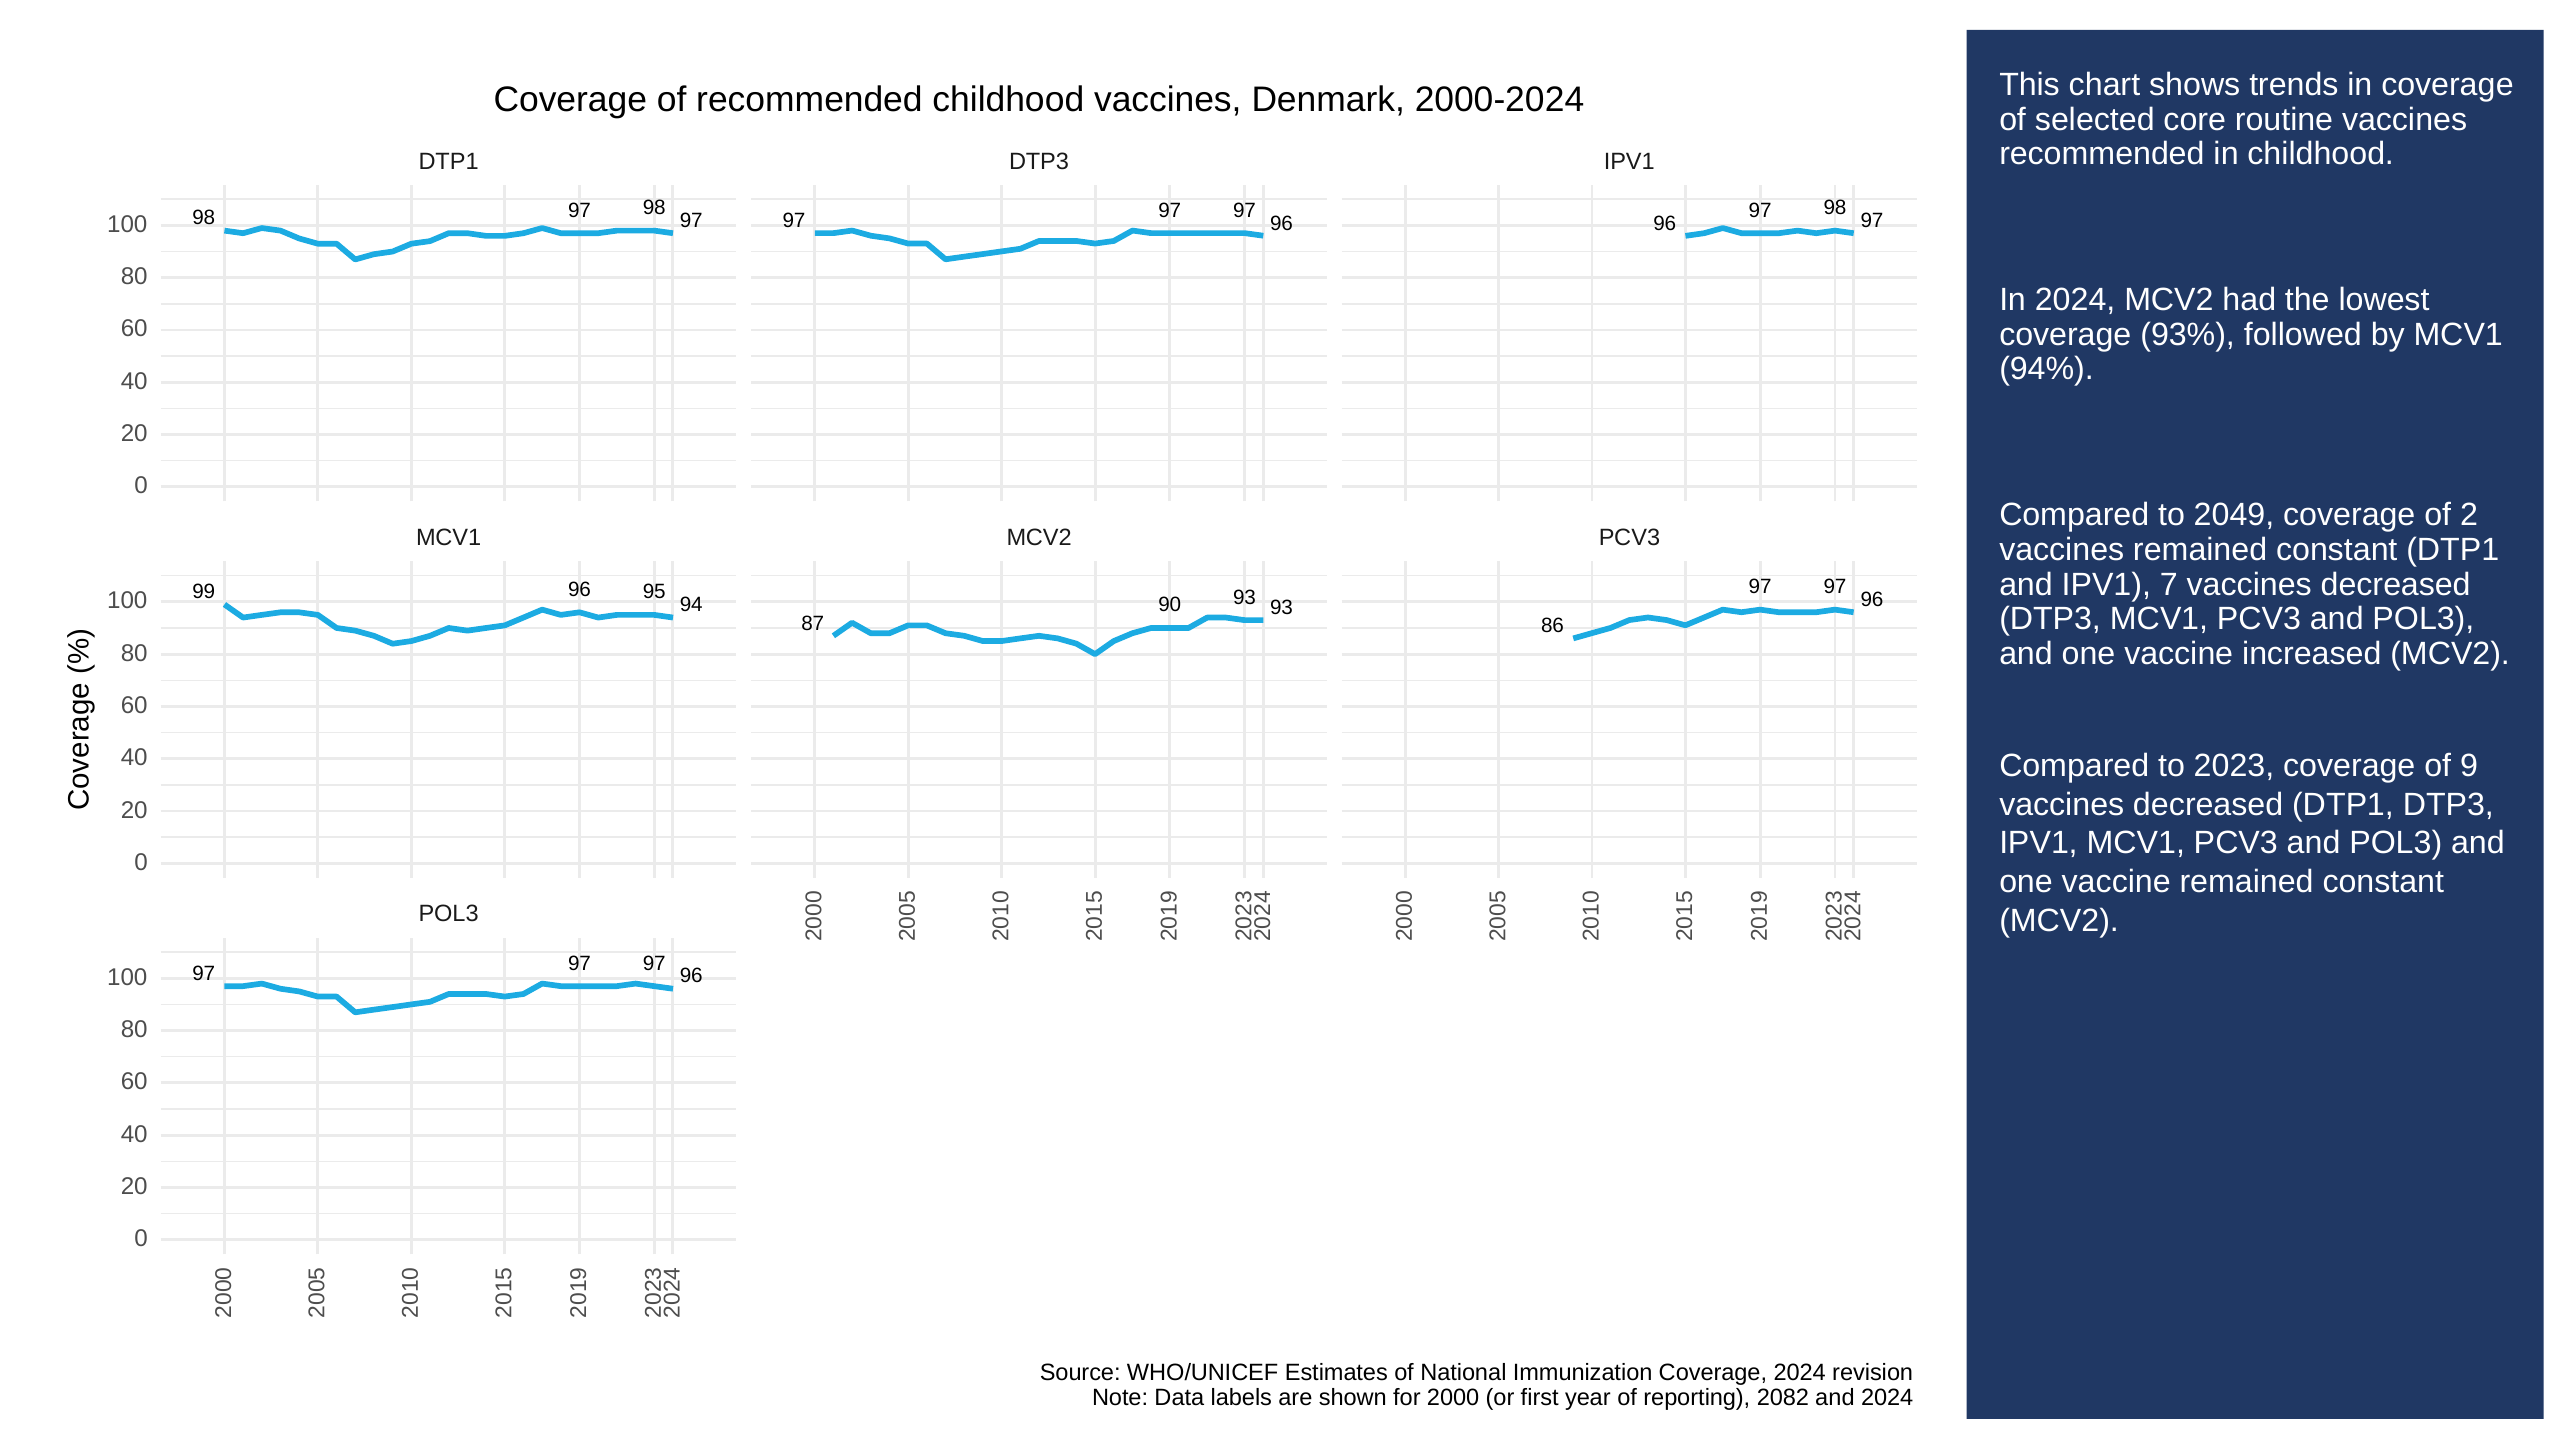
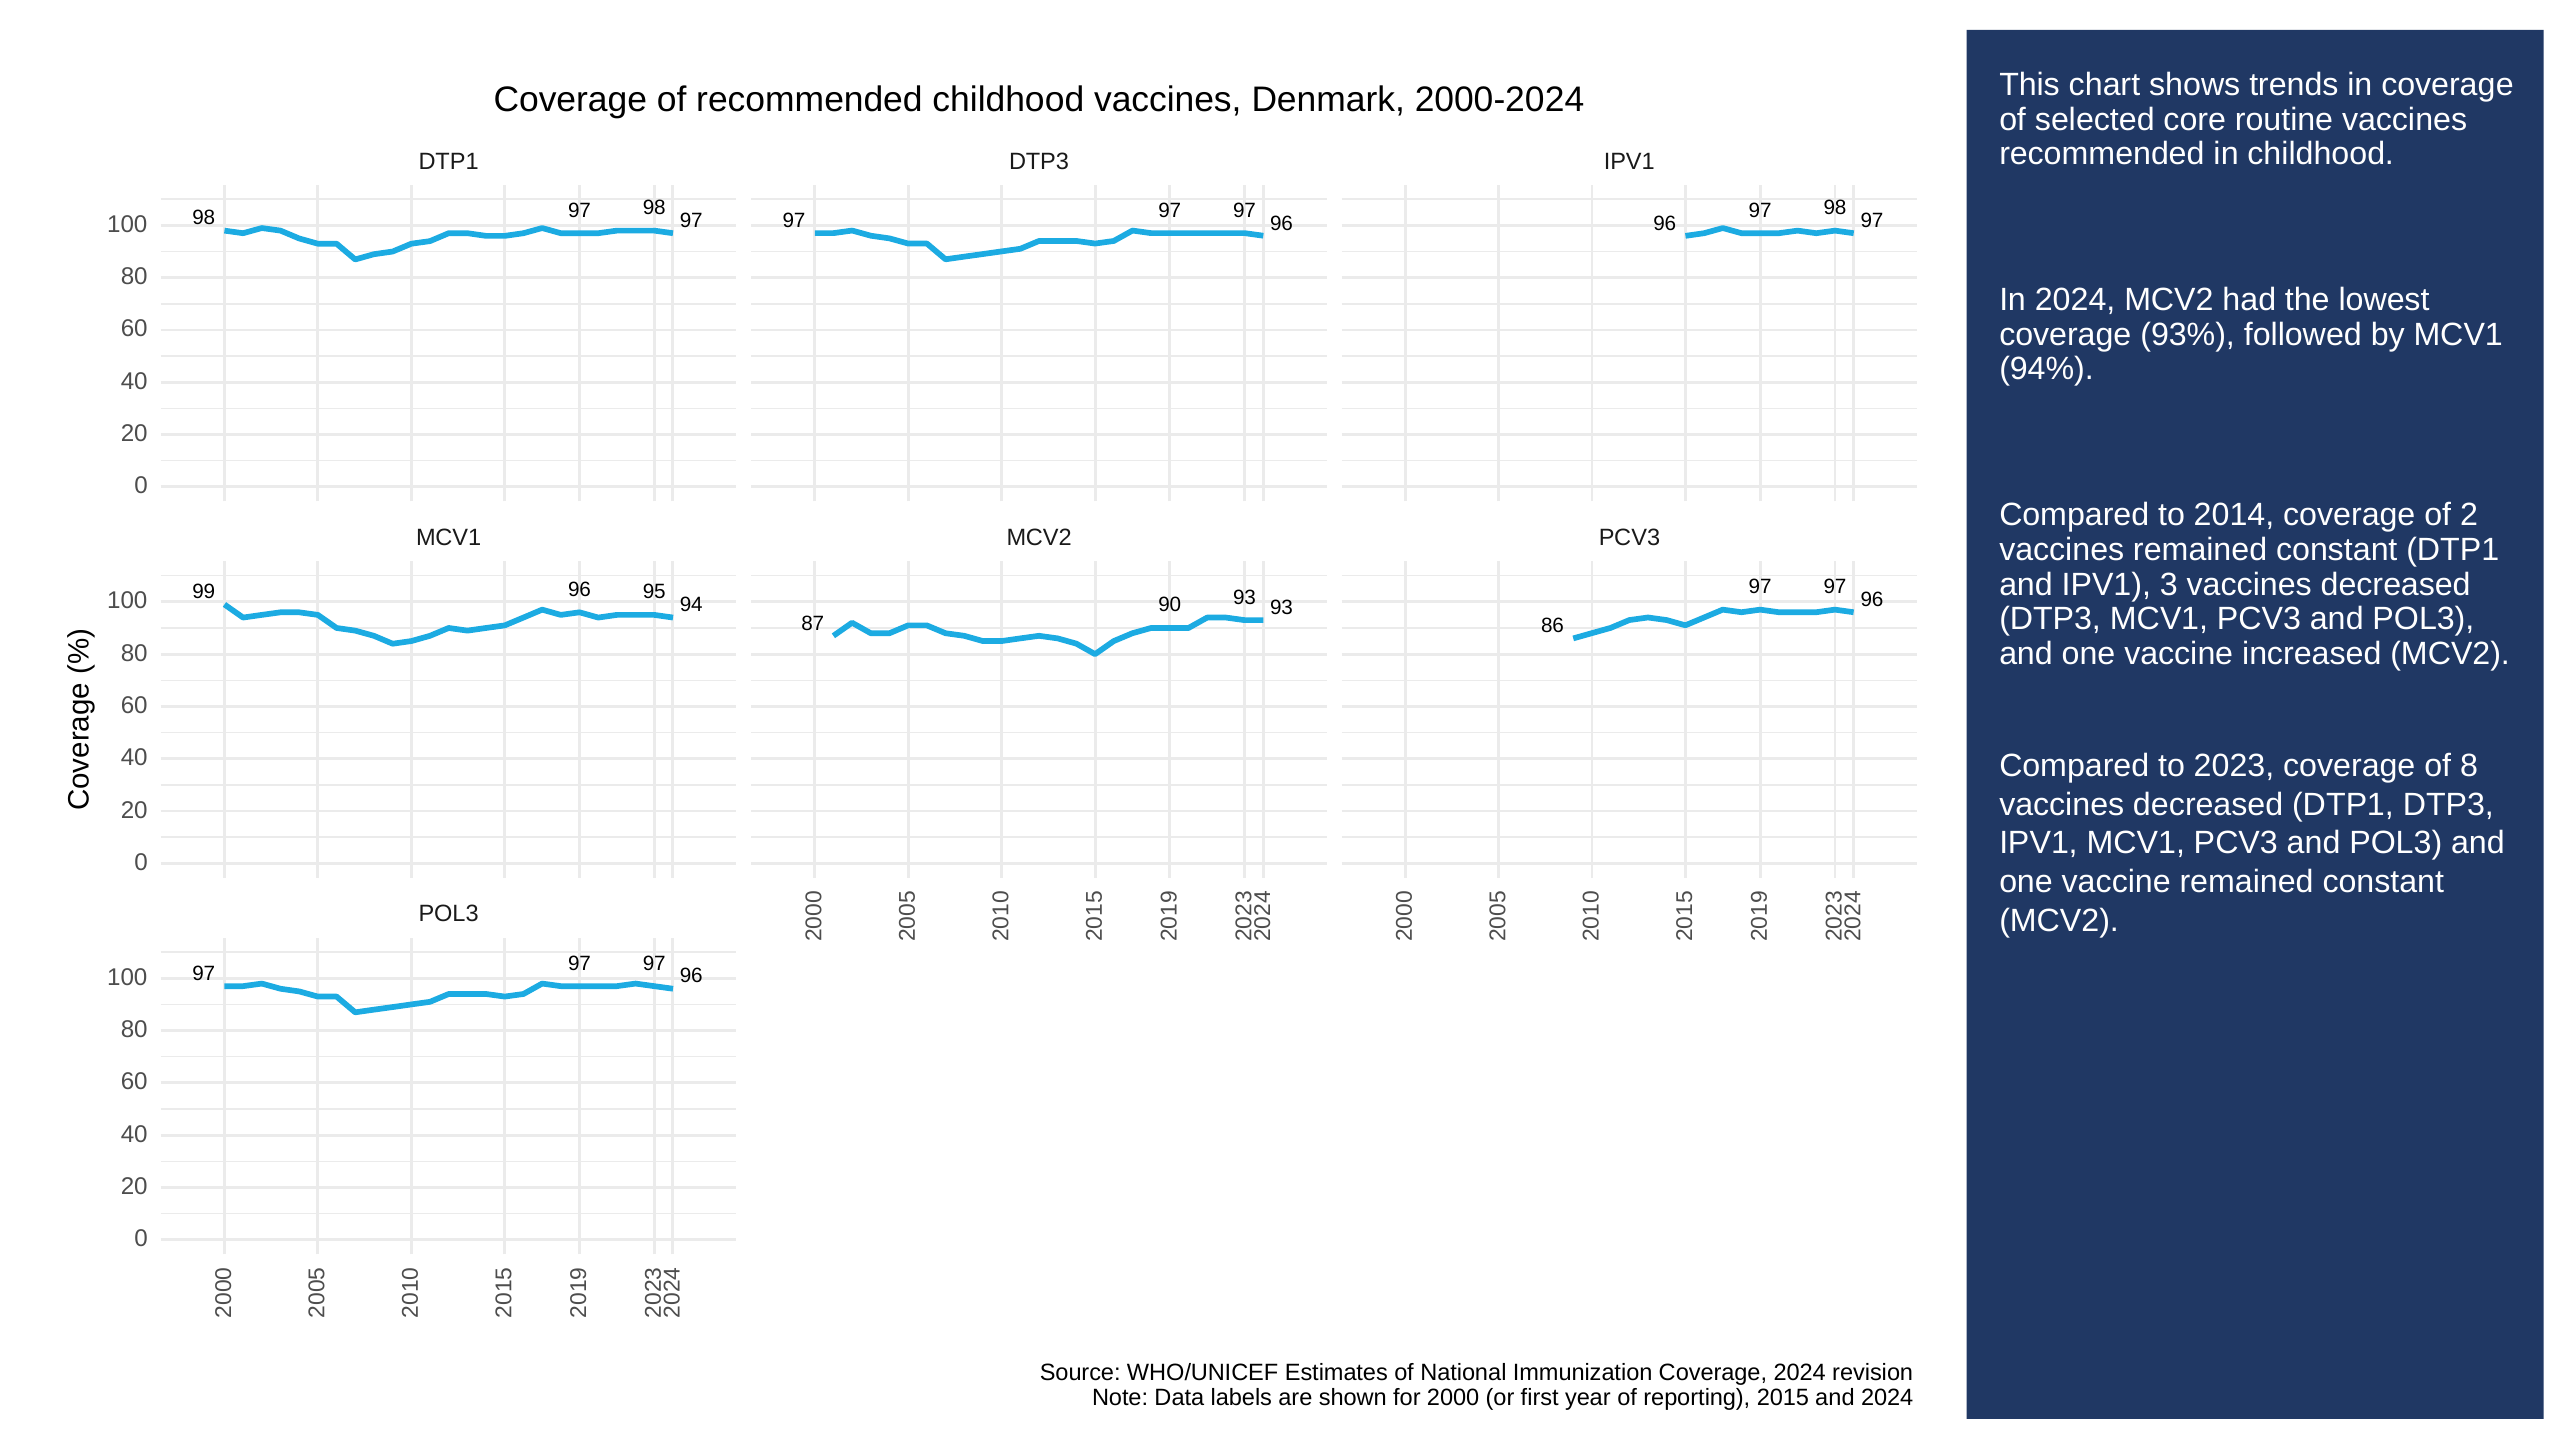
2049: 2049 -> 2014
IPV1 7: 7 -> 3
of 9: 9 -> 8
2082: 2082 -> 2015
